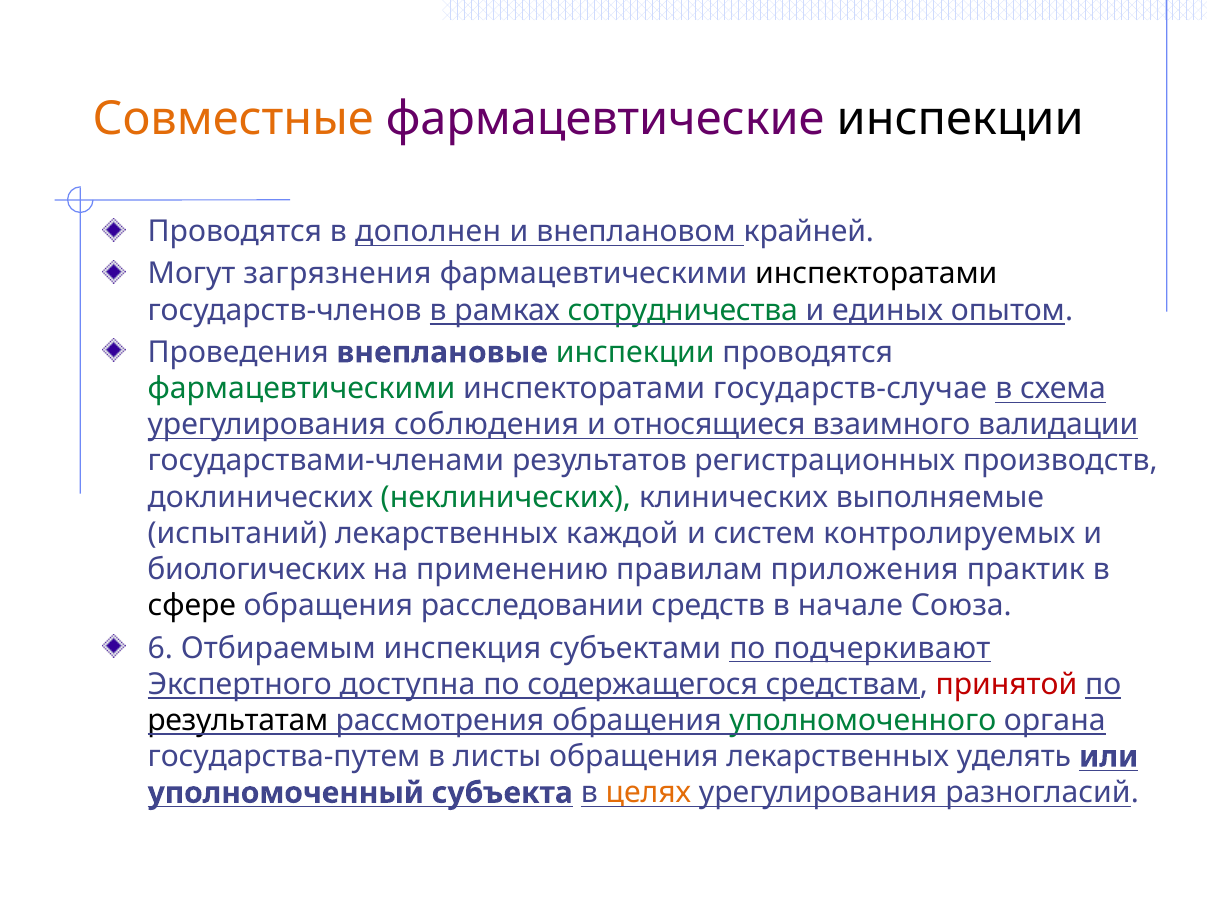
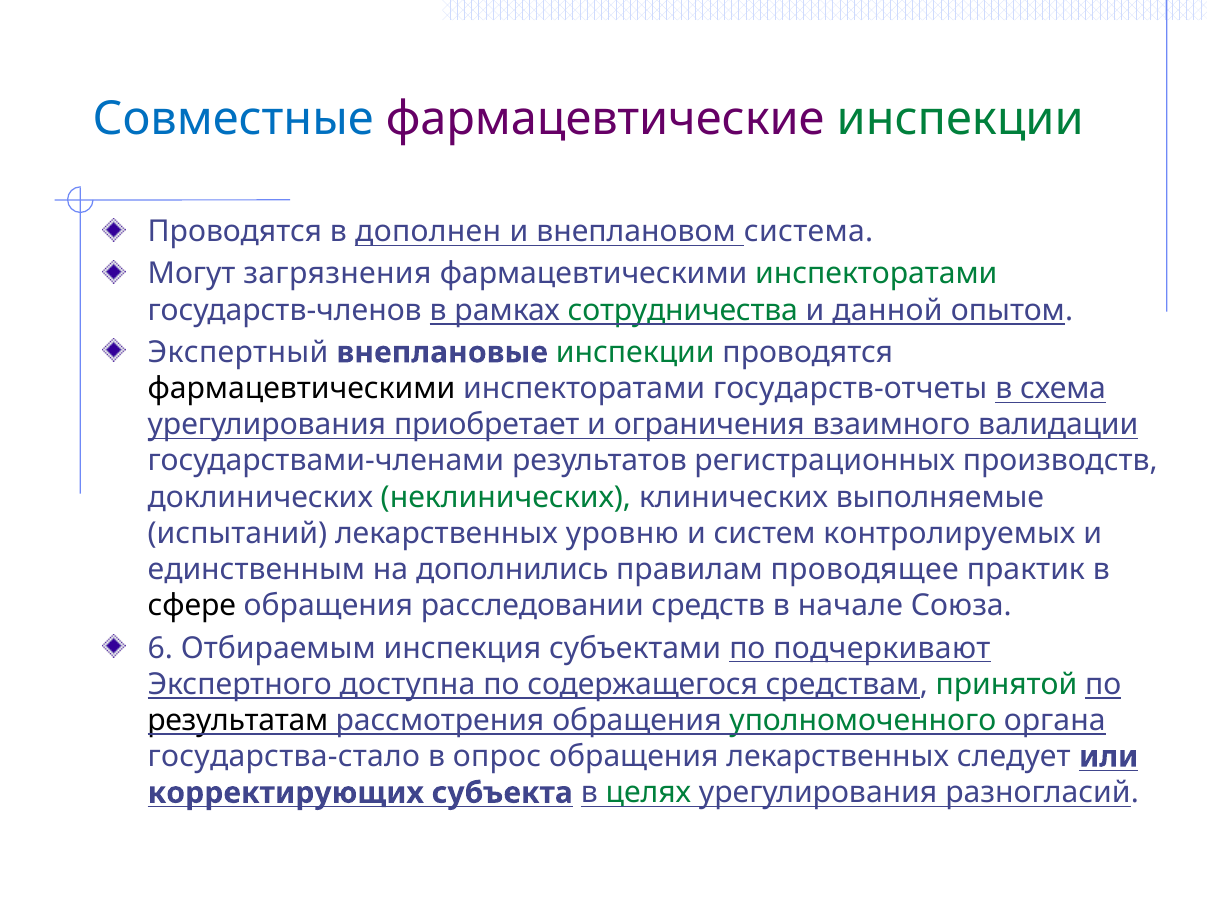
Совместные colour: orange -> blue
инспекции at (960, 119) colour: black -> green
крайней: крайней -> система
инспекторатами at (876, 274) colour: black -> green
единых: единых -> данной
Проведения: Проведения -> Экспертный
фармацевтическими at (302, 389) colour: green -> black
государств-случае: государств-случае -> государств-отчеты
соблюдения: соблюдения -> приобретает
относящиеся: относящиеся -> ограничения
каждой: каждой -> уровню
биологических: биологических -> единственным
применению: применению -> дополнились
приложения: приложения -> проводящее
принятой colour: red -> green
государства-путем: государства-путем -> государства-стало
листы: листы -> опрос
уделять: уделять -> следует
уполномоченный: уполномоченный -> корректирующих
целях colour: orange -> green
